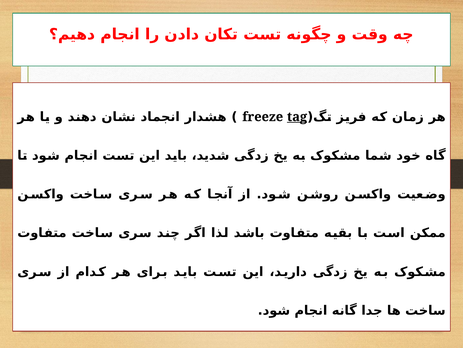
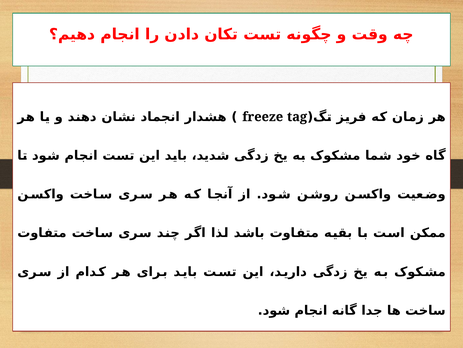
tag underline: present -> none
